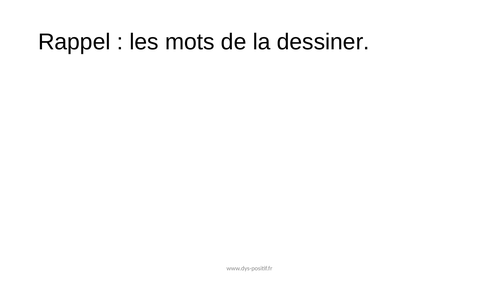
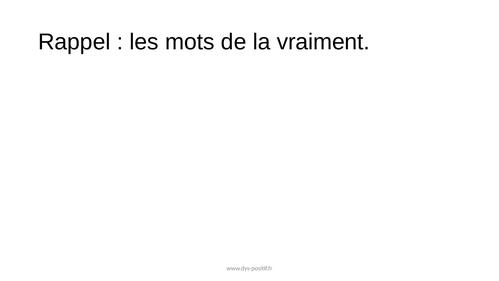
dessiner: dessiner -> vraiment
